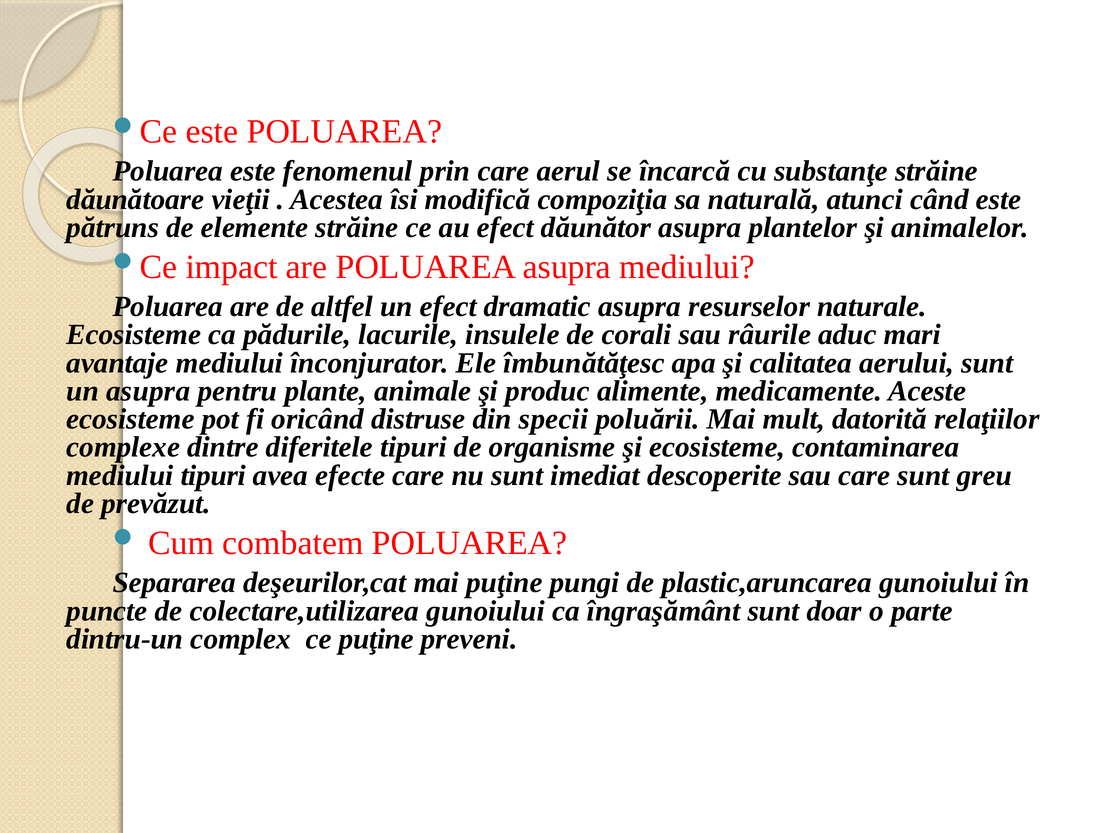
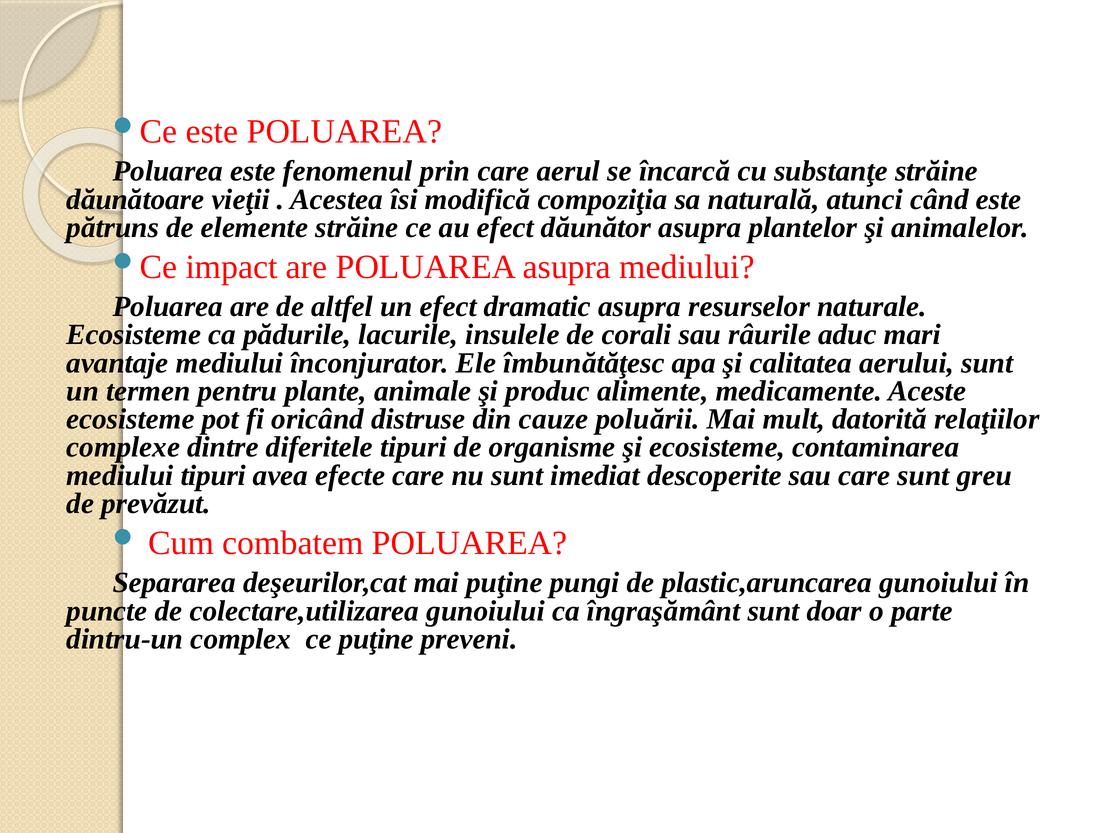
un asupra: asupra -> termen
specii: specii -> cauze
